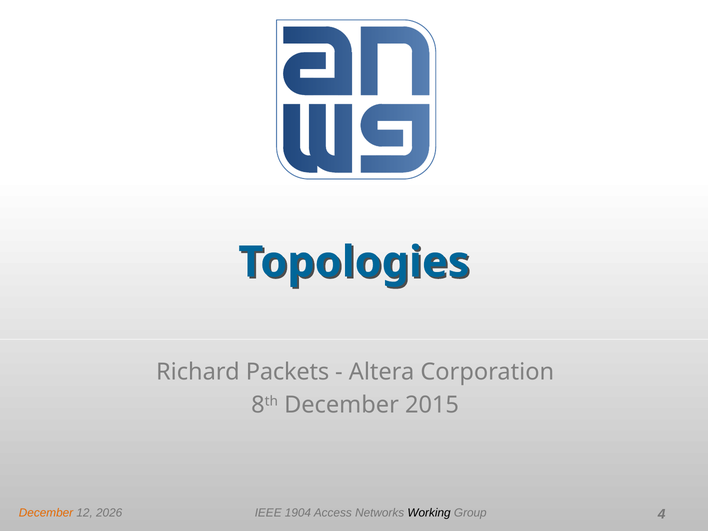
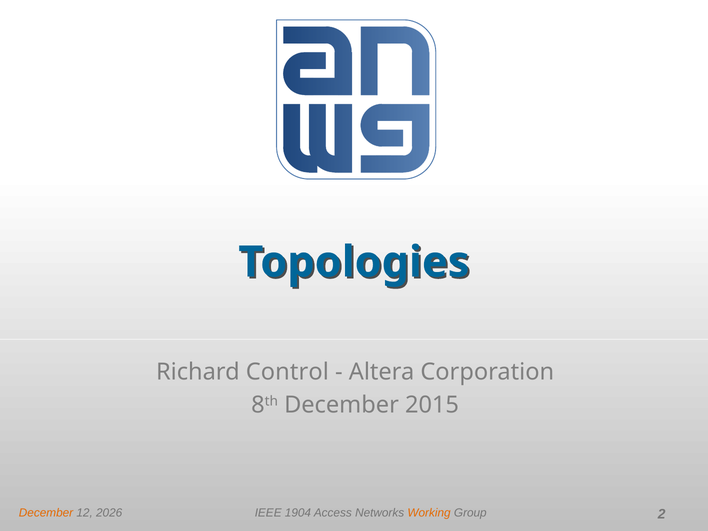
Packets: Packets -> Control
Working colour: black -> orange
4: 4 -> 2
